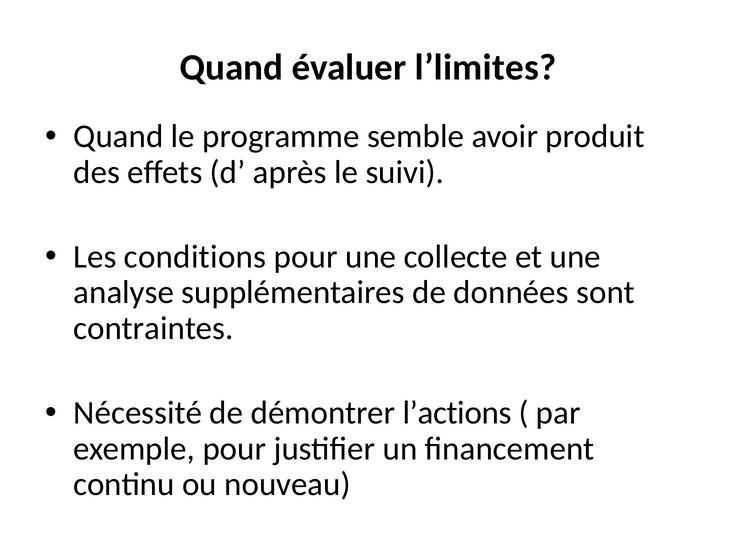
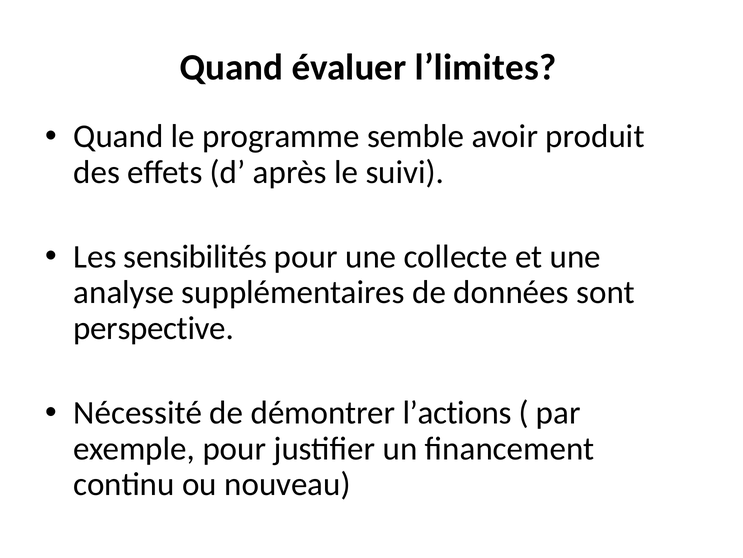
conditions: conditions -> sensibilités
contraintes: contraintes -> perspective
